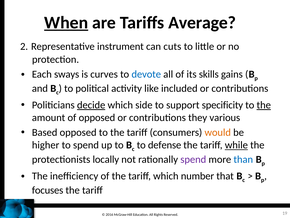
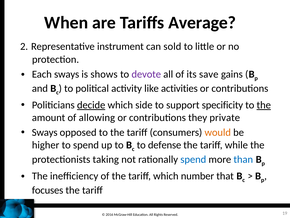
When underline: present -> none
cuts: cuts -> sold
curves: curves -> shows
devote colour: blue -> purple
skills: skills -> save
included: included -> activities
of opposed: opposed -> allowing
various: various -> private
Based at (45, 132): Based -> Sways
while underline: present -> none
locally: locally -> taking
spend at (193, 159) colour: purple -> blue
